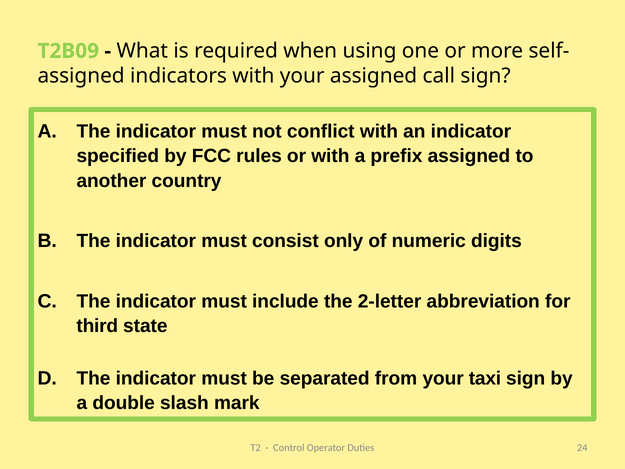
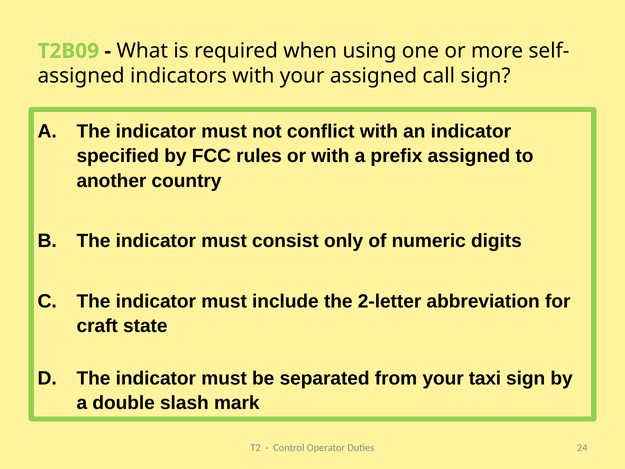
third: third -> craft
